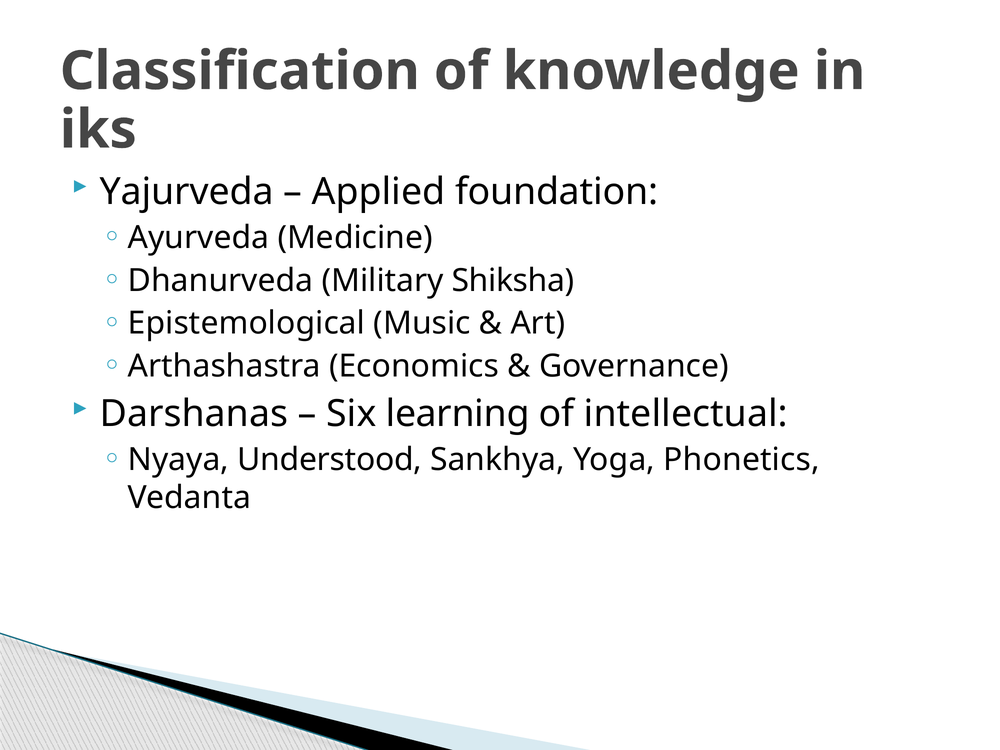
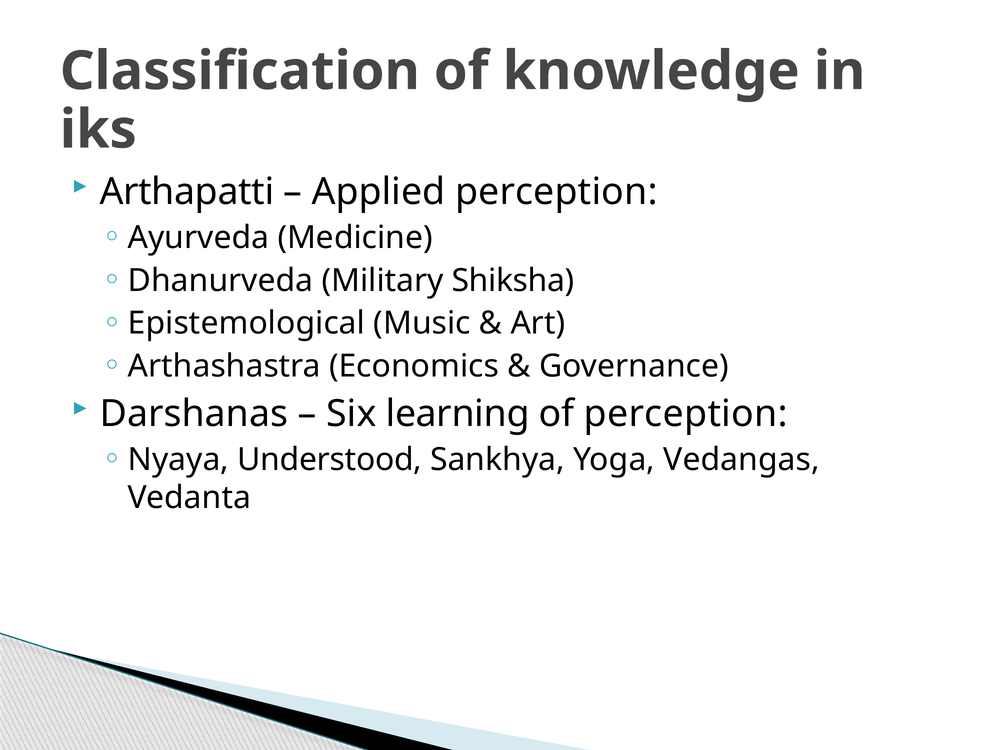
Yajurveda: Yajurveda -> Arthapatti
Applied foundation: foundation -> perception
of intellectual: intellectual -> perception
Phonetics: Phonetics -> Vedangas
